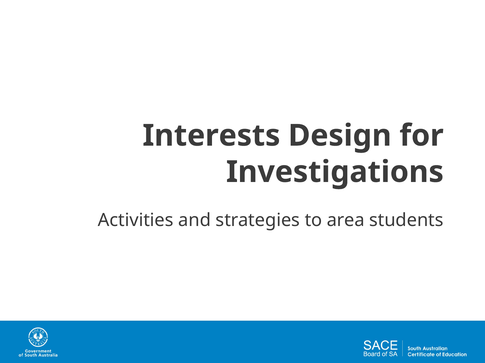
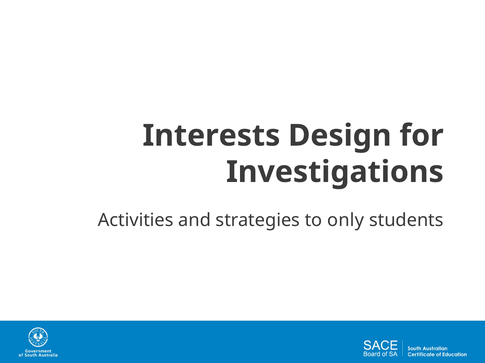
area: area -> only
